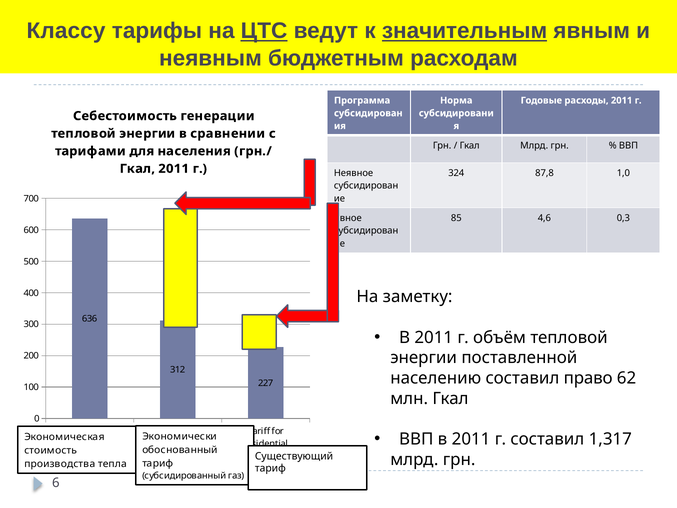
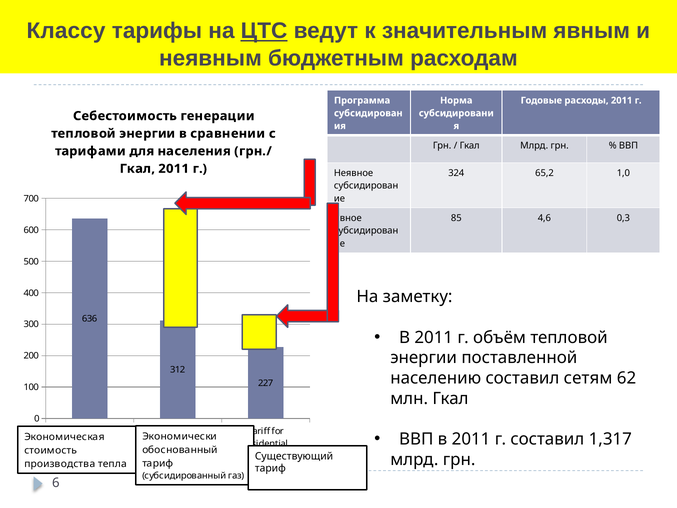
значительным underline: present -> none
87,8: 87,8 -> 65,2
право: право -> сетям
